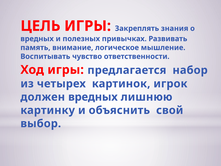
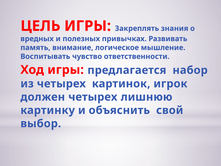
должен вредных: вредных -> четырех
